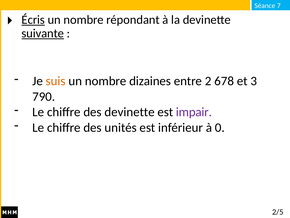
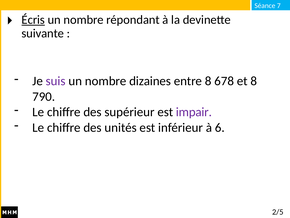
suivante underline: present -> none
suis colour: orange -> purple
entre 2: 2 -> 8
et 3: 3 -> 8
des devinette: devinette -> supérieur
0: 0 -> 6
